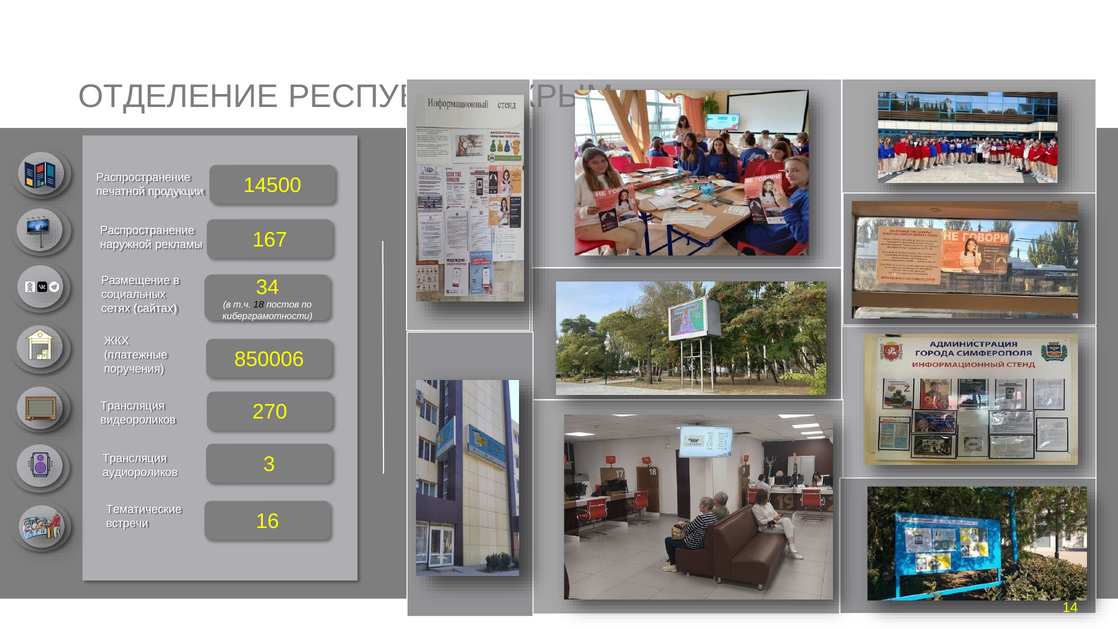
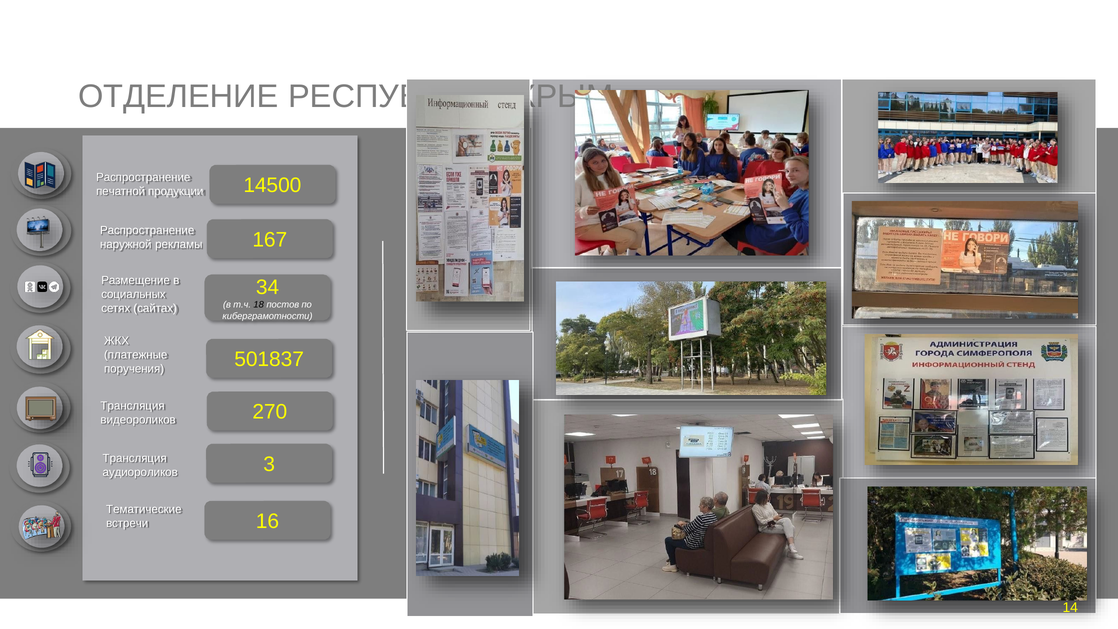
850006: 850006 -> 501837
